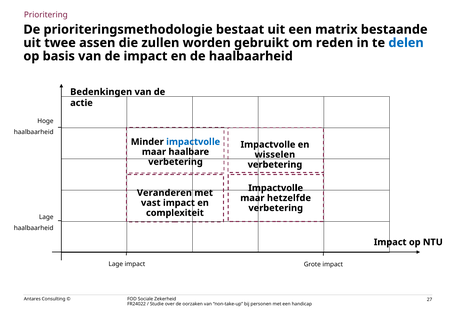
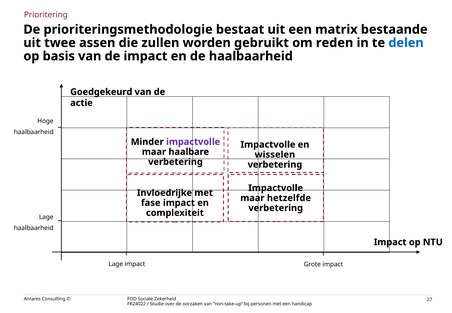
Bedenkingen: Bedenkingen -> Goedgekeurd
impactvolle at (193, 142) colour: blue -> purple
Veranderen: Veranderen -> Invloedrijke
vast: vast -> fase
